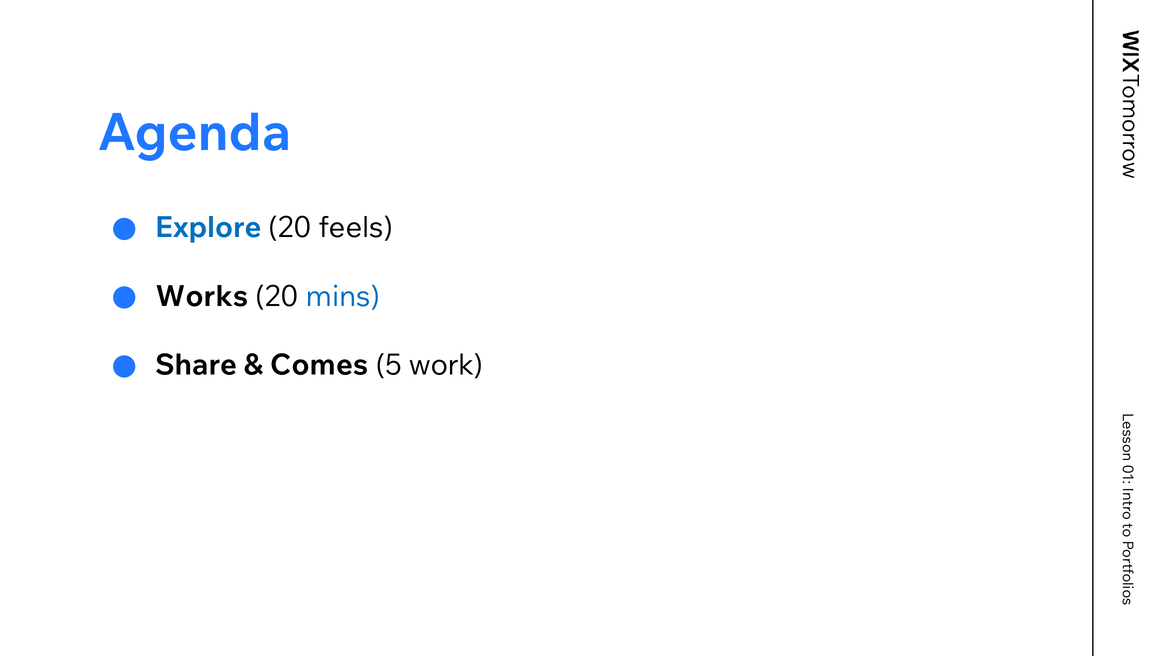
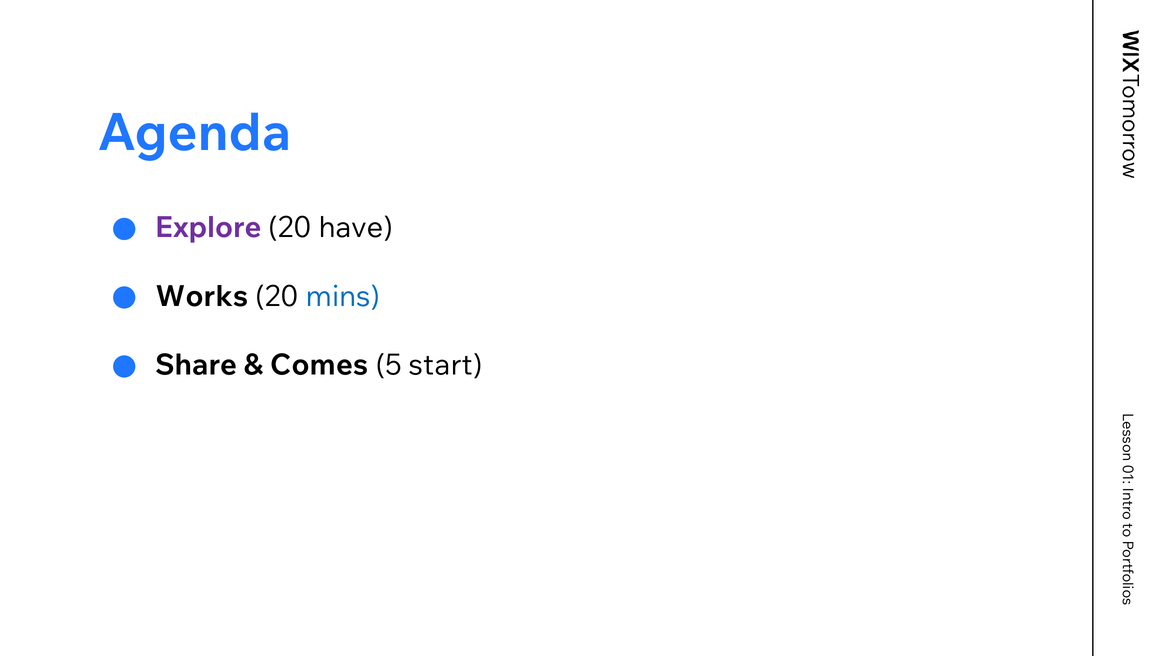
Explore colour: blue -> purple
feels: feels -> have
work: work -> start
